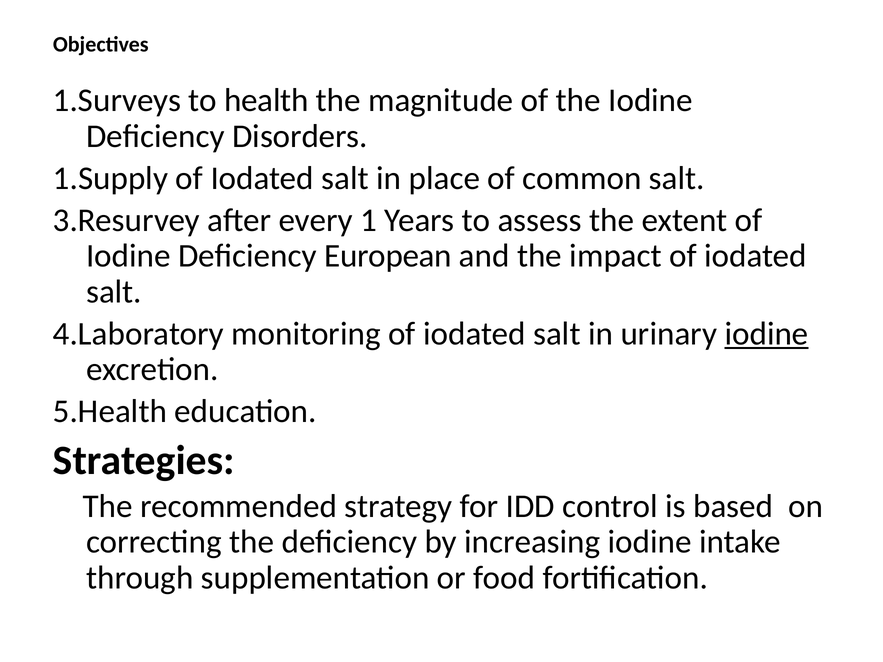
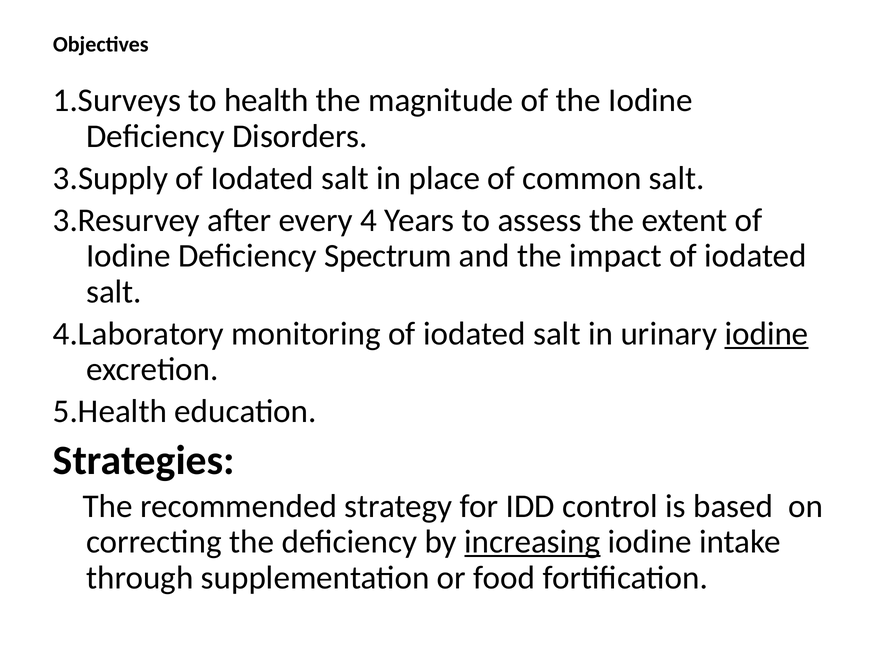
1.Supply: 1.Supply -> 3.Supply
1: 1 -> 4
European: European -> Spectrum
increasing underline: none -> present
